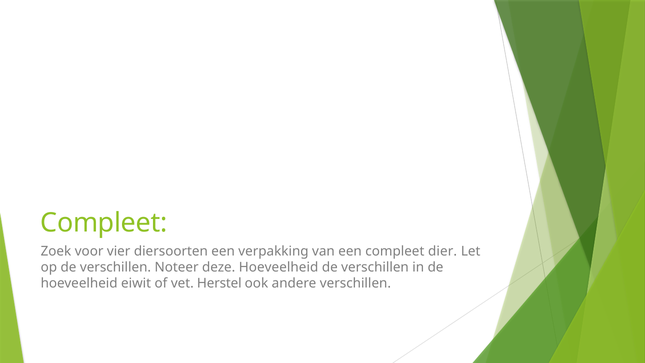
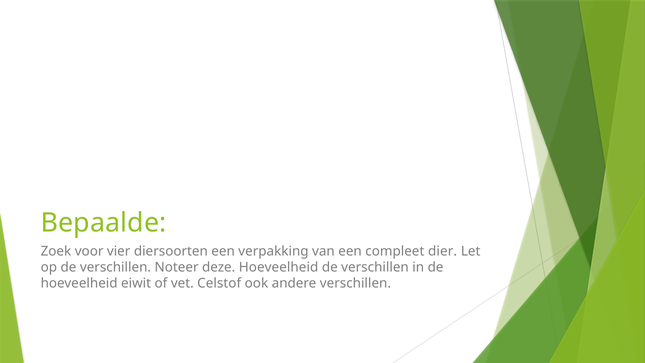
Compleet at (104, 223): Compleet -> Bepaalde
Herstel: Herstel -> Celstof
